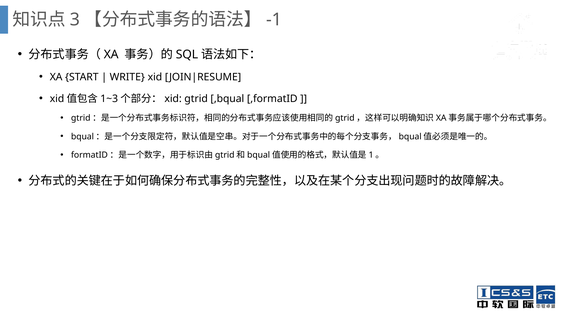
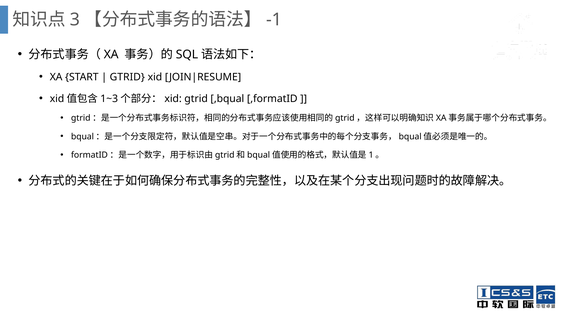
WRITE at (127, 77): WRITE -> GTRID
